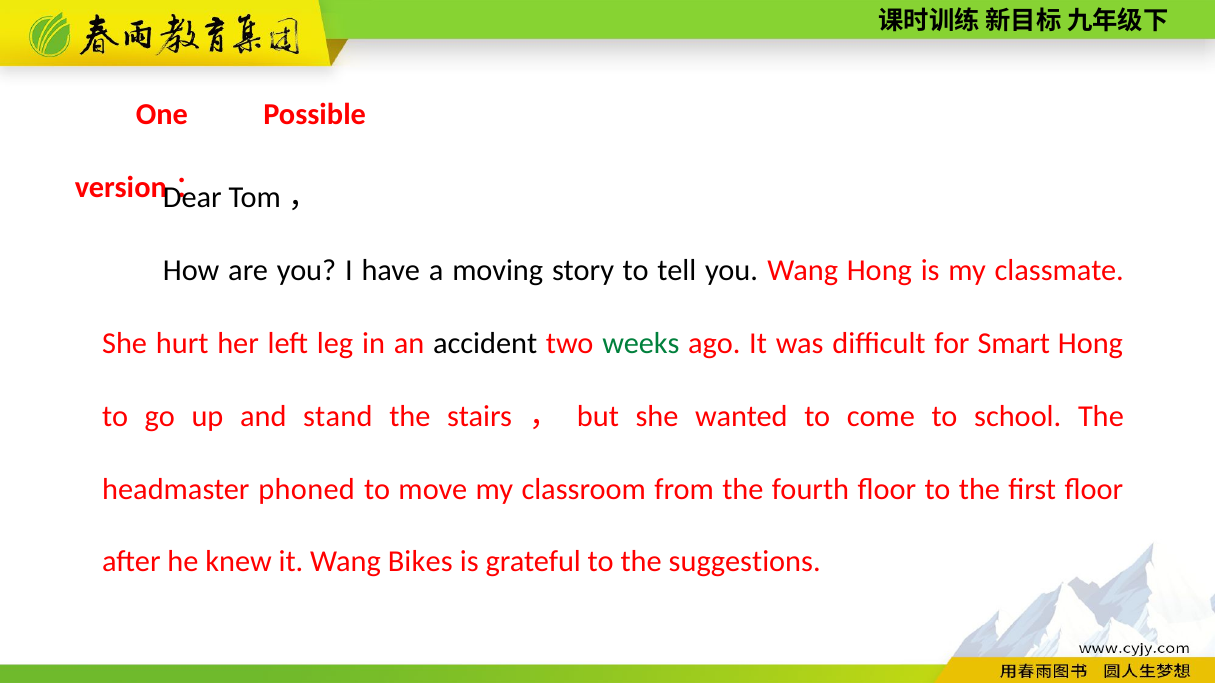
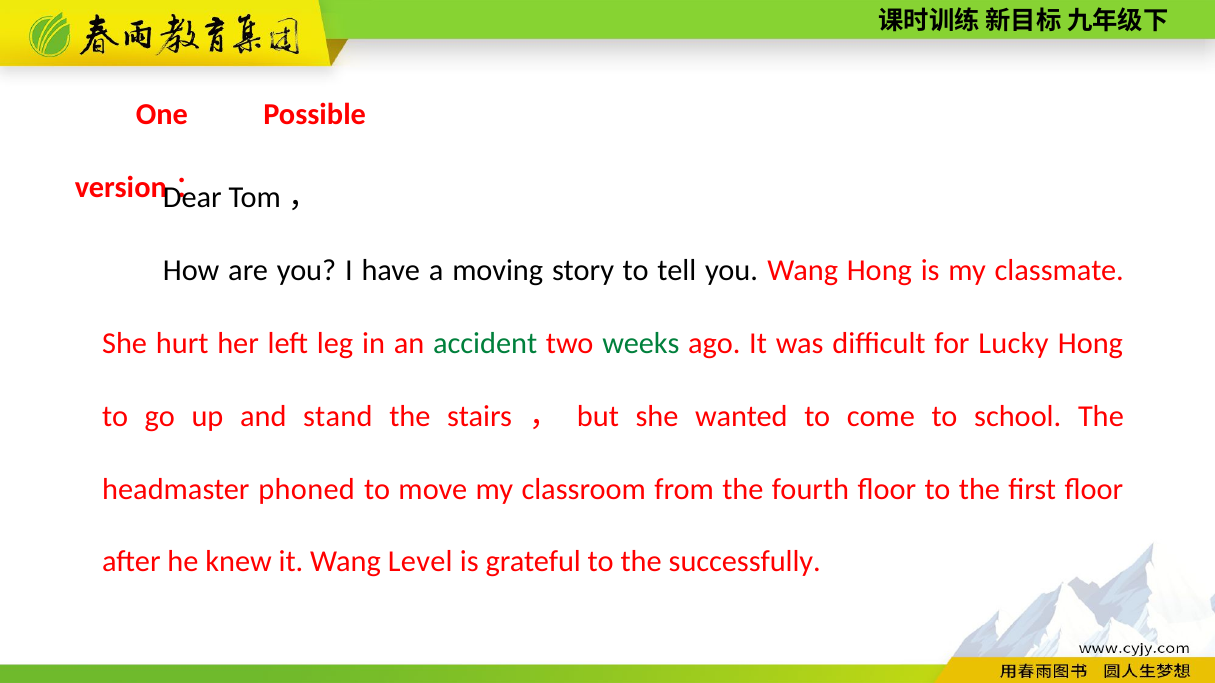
accident colour: black -> green
Smart: Smart -> Lucky
Bikes: Bikes -> Level
suggestions: suggestions -> successfully
